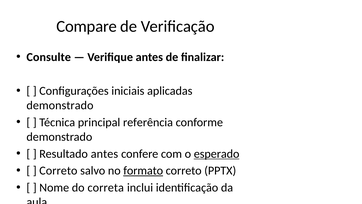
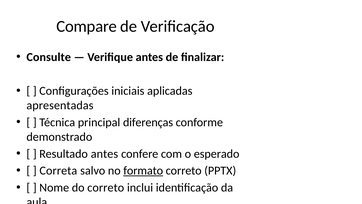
demonstrado at (60, 105): demonstrado -> apresentadas
referência: referência -> diferenças
esperado underline: present -> none
Correto at (58, 170): Correto -> Correta
do correta: correta -> correto
